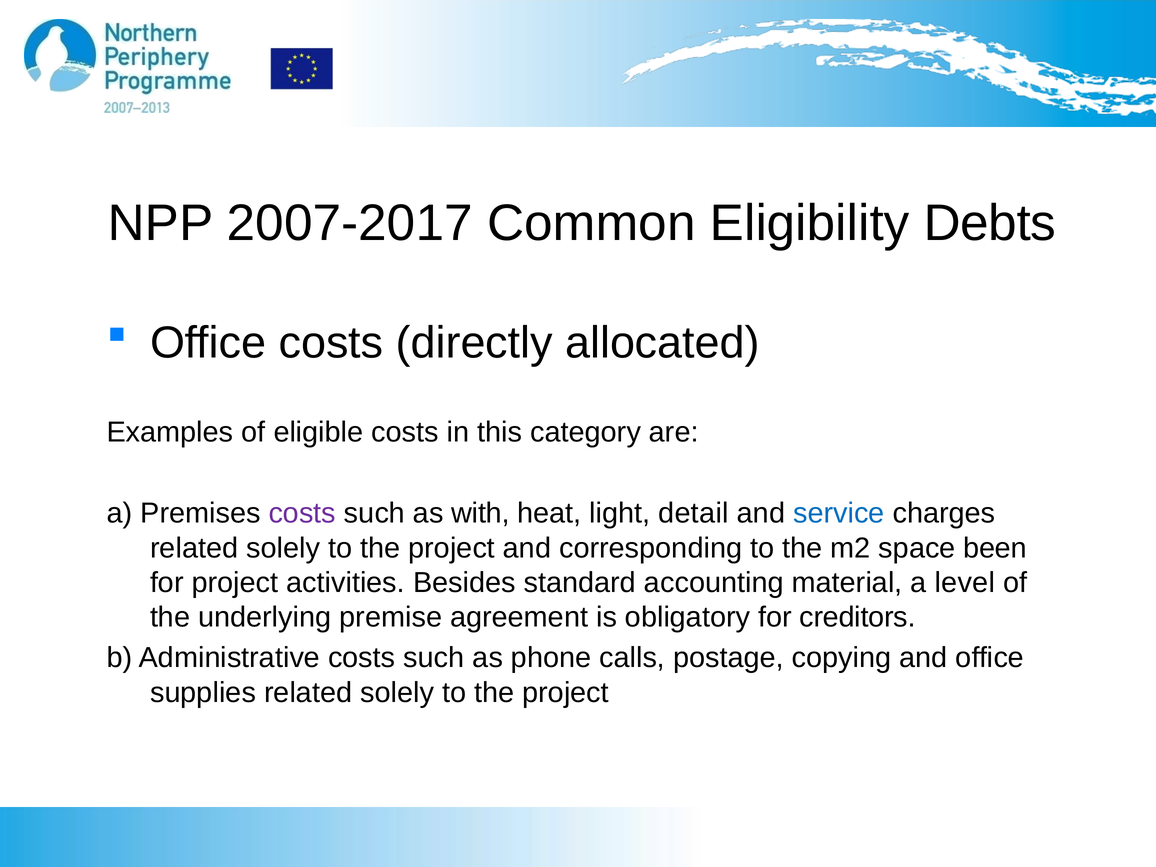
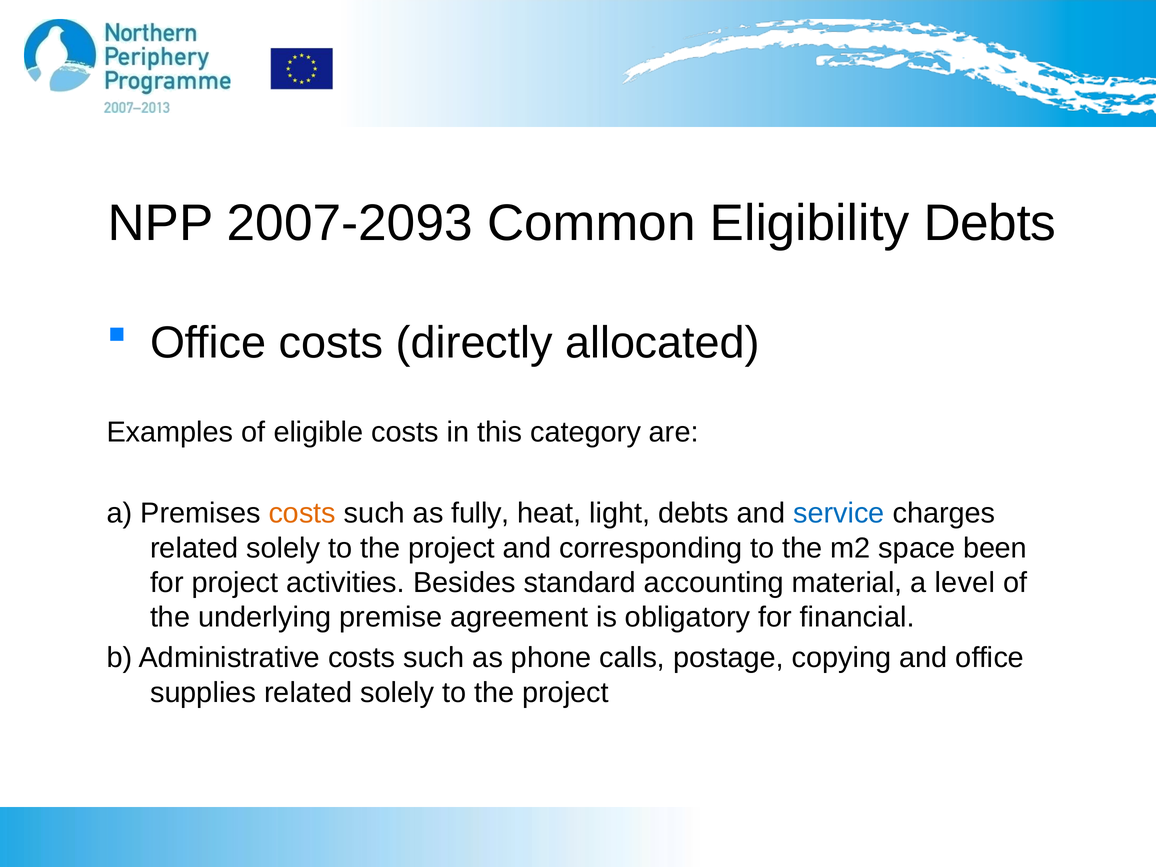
2007-2017: 2007-2017 -> 2007-2093
costs at (302, 513) colour: purple -> orange
with: with -> fully
light detail: detail -> debts
creditors: creditors -> financial
